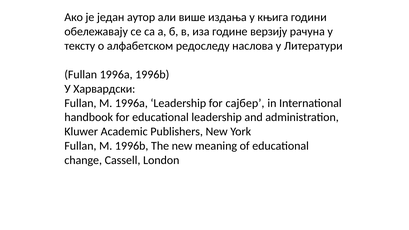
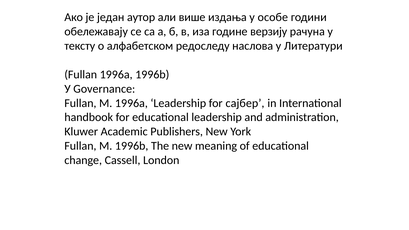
књига: књига -> особе
Харвардски: Харвардски -> Governance
